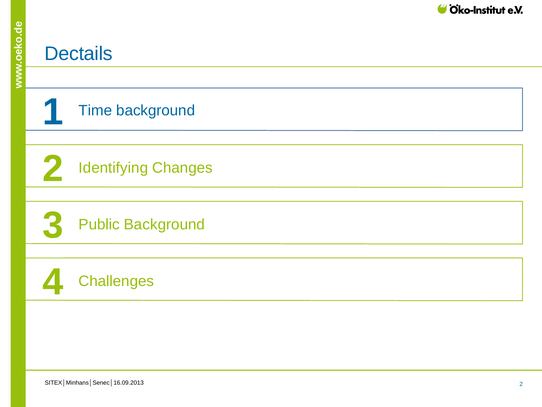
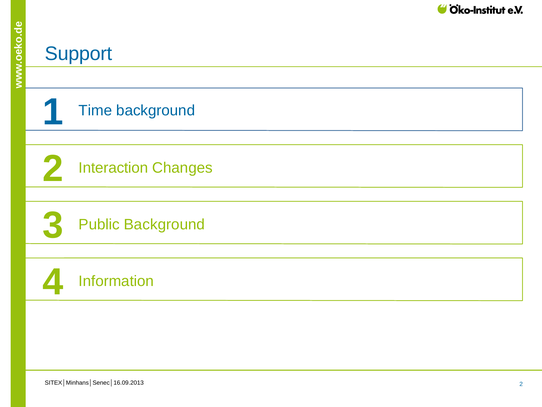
Dectails: Dectails -> Support
Identifying: Identifying -> Interaction
Challenges: Challenges -> Information
